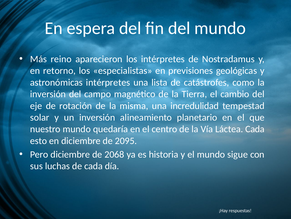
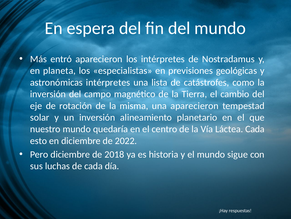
reino: reino -> entró
retorno: retorno -> planeta
una incredulidad: incredulidad -> aparecieron
2095: 2095 -> 2022
2068: 2068 -> 2018
